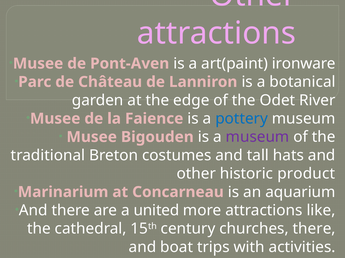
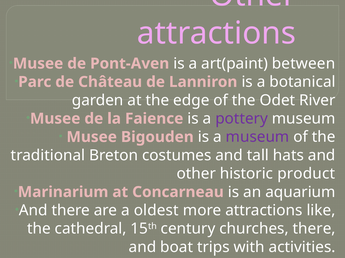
ironware: ironware -> between
pottery colour: blue -> purple
united: united -> oldest
